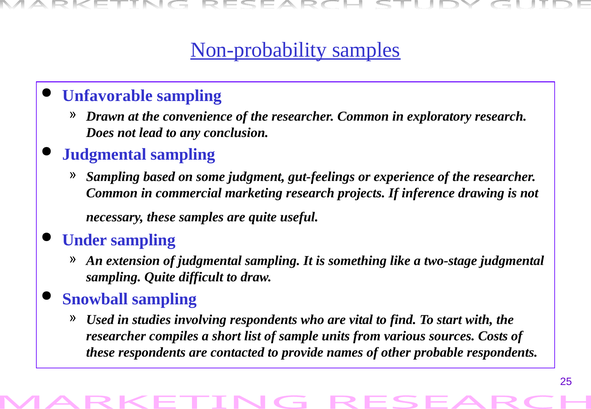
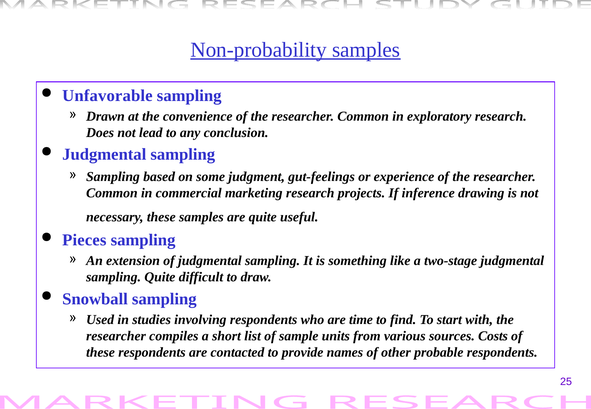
Under: Under -> Pieces
vital: vital -> time
